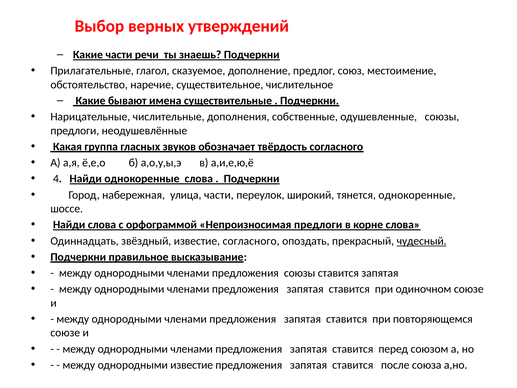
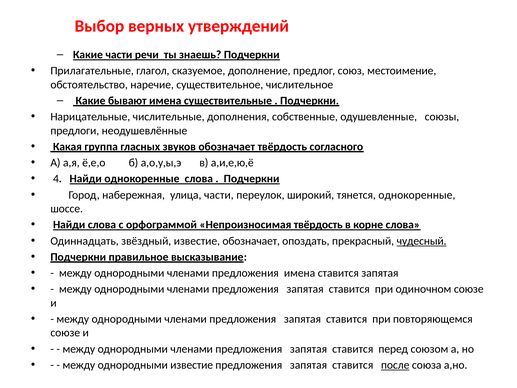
Непроизносимая предлоги: предлоги -> твёрдость
известие согласного: согласного -> обозначает
предложения союзы: союзы -> имена
после underline: none -> present
